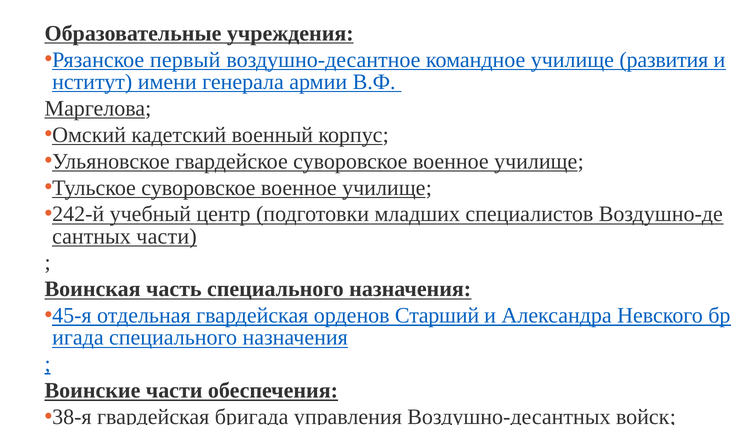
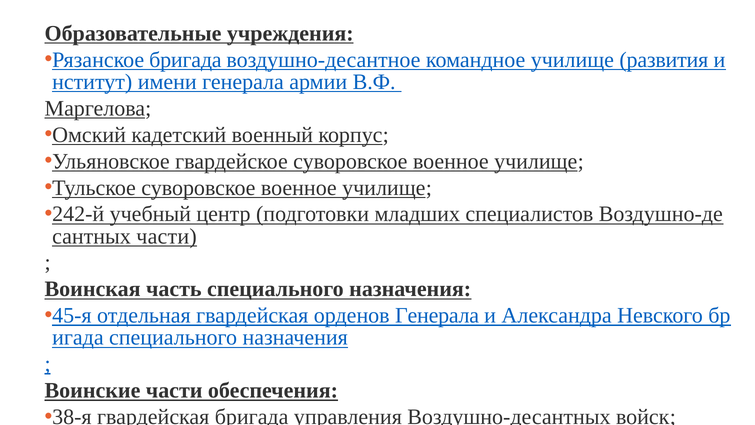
Рязанское первый: первый -> бригада
орденов Старший: Старший -> Генерала
